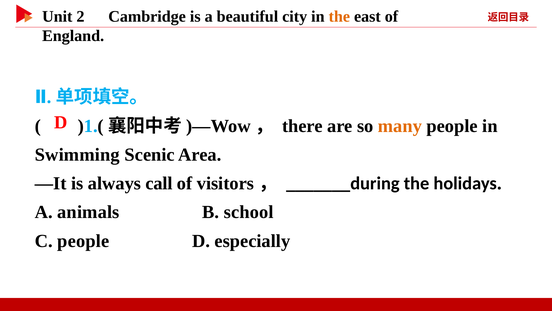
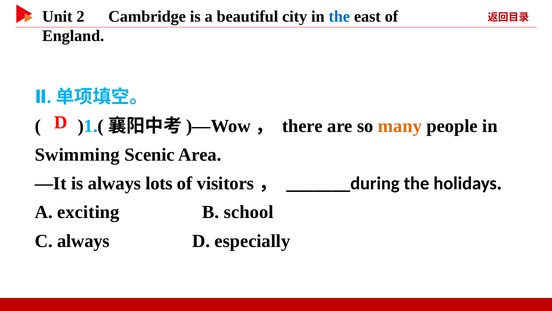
the at (339, 16) colour: orange -> blue
call: call -> lots
animals: animals -> exciting
C people: people -> always
